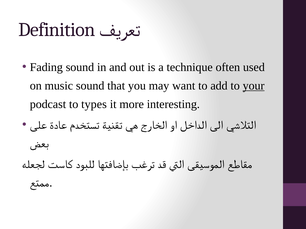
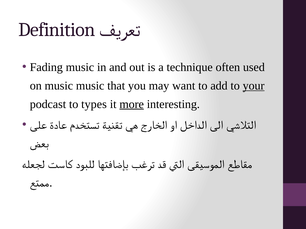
Fading sound: sound -> music
music sound: sound -> music
more underline: none -> present
